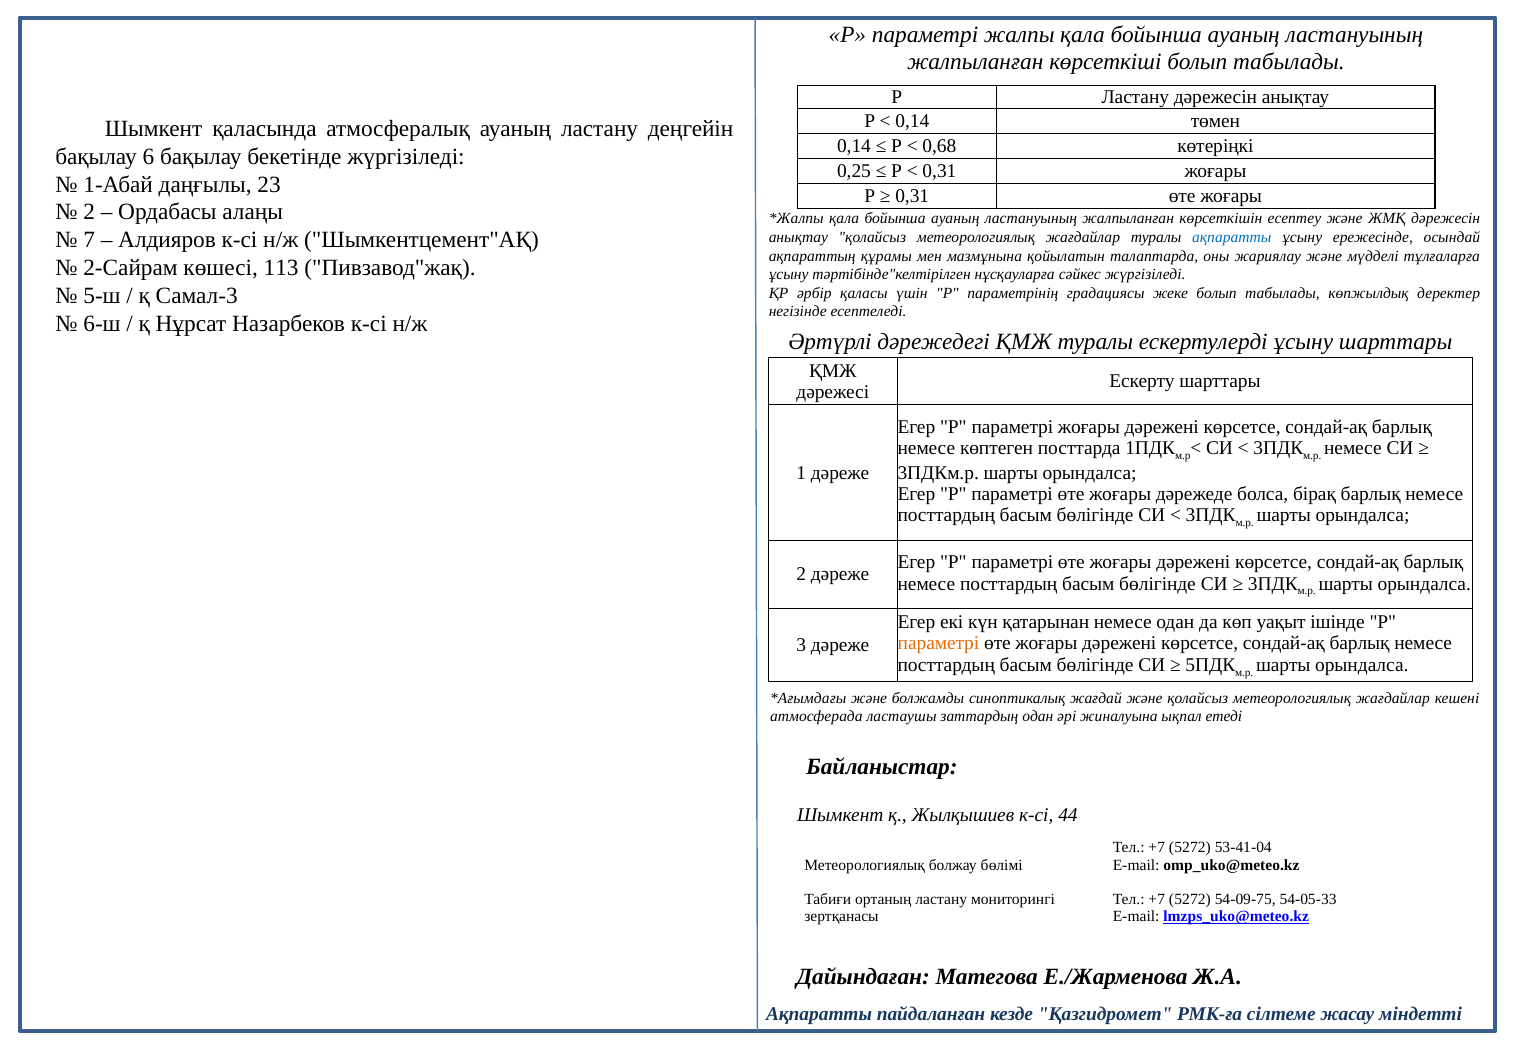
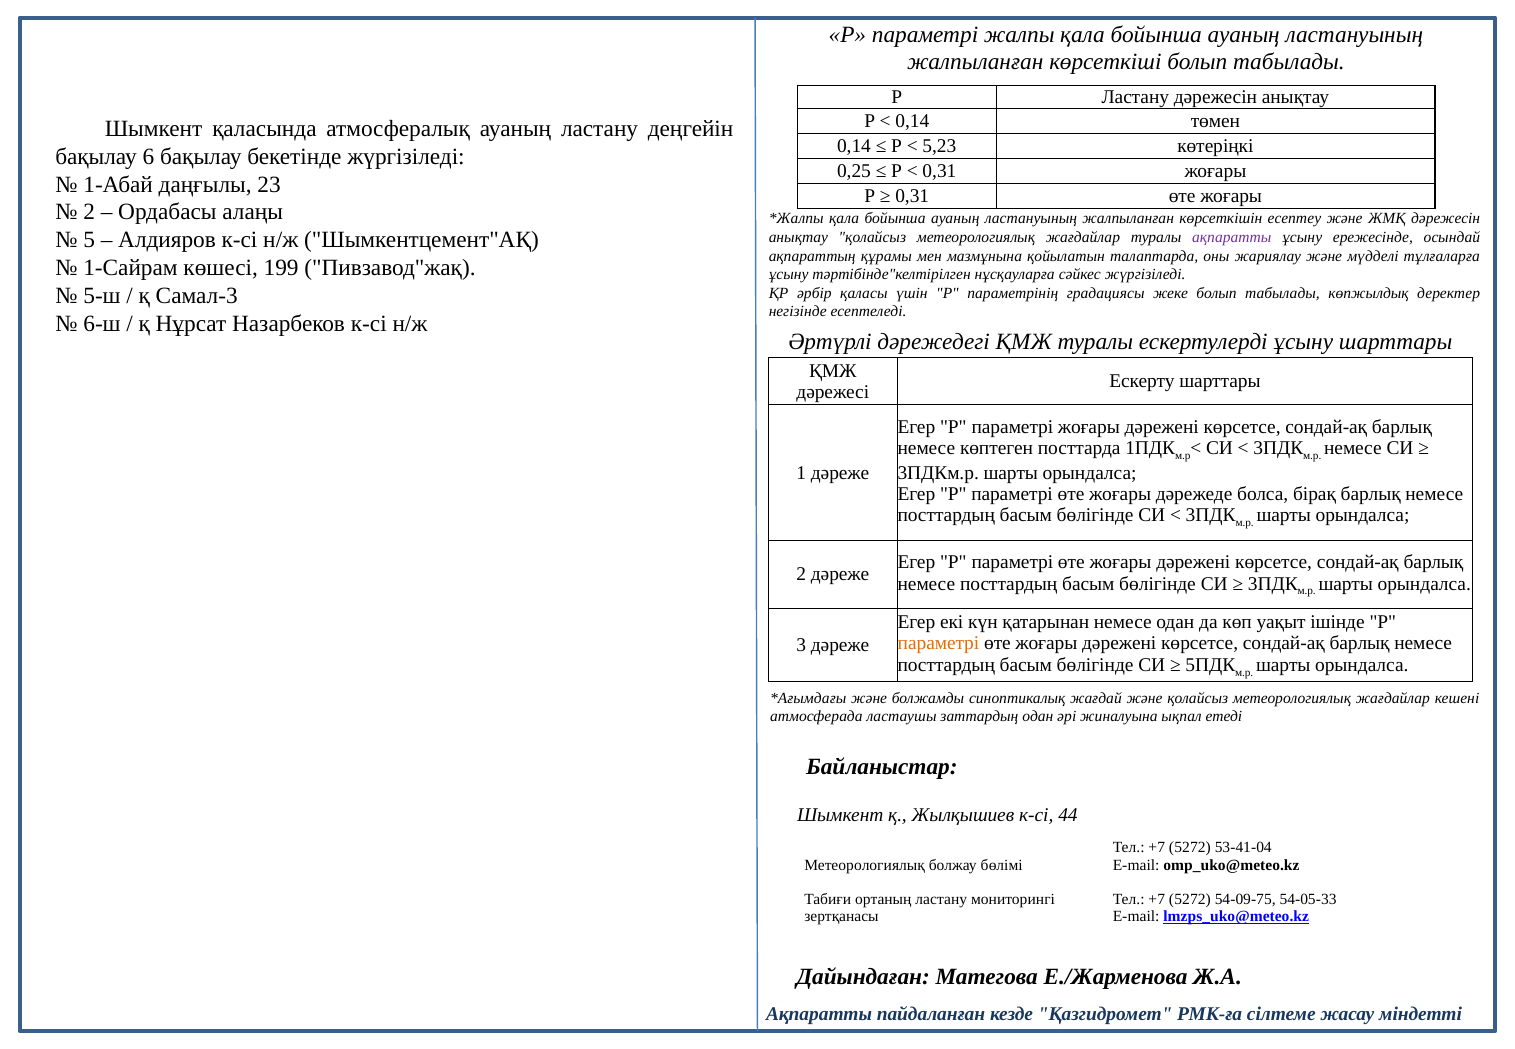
0,68: 0,68 -> 5,23
7: 7 -> 5
ақпаратты at (1232, 237) colour: blue -> purple
2-Сайрам: 2-Сайрам -> 1-Сайрам
113: 113 -> 199
